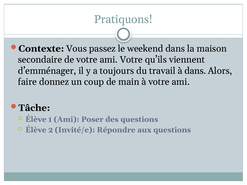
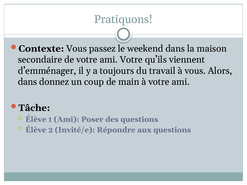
à dans: dans -> vous
faire at (27, 82): faire -> dans
